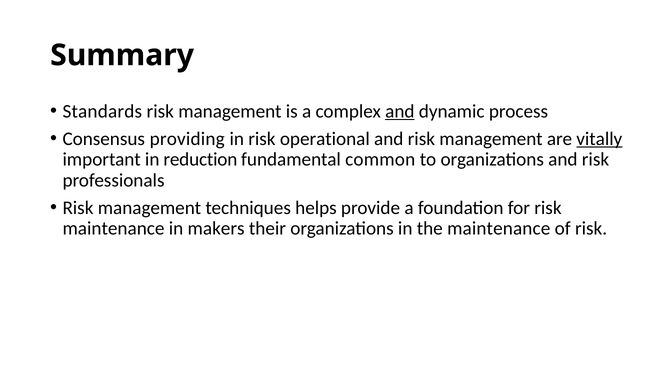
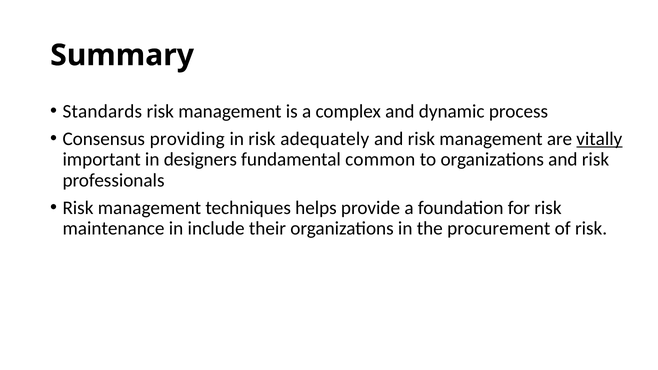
and at (400, 111) underline: present -> none
operational: operational -> adequately
reduction: reduction -> designers
makers: makers -> include
the maintenance: maintenance -> procurement
